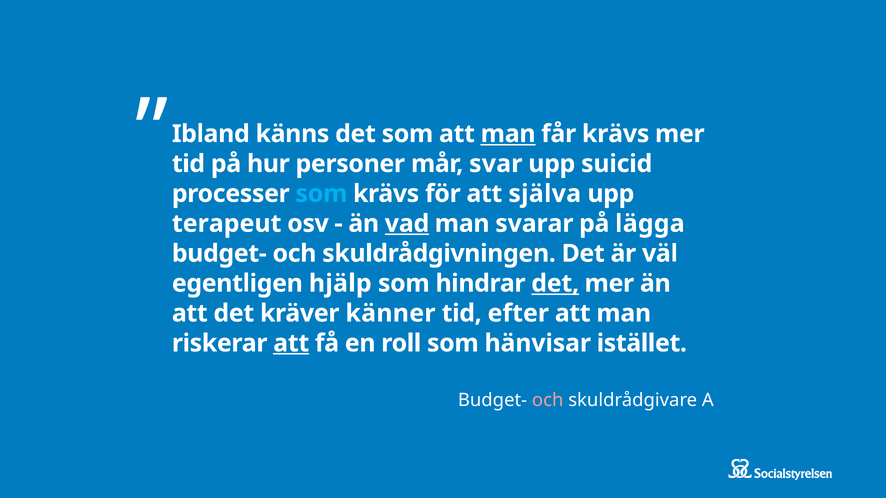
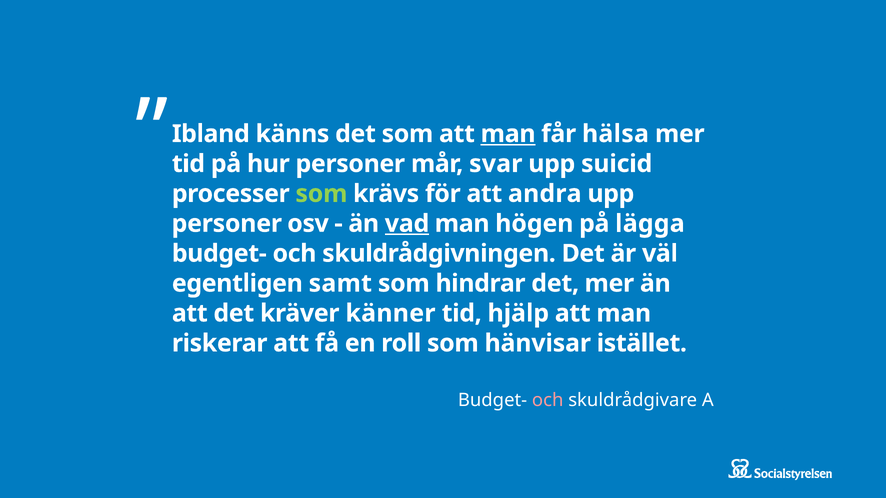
får krävs: krävs -> hälsa
som at (321, 194) colour: light blue -> light green
själva: själva -> andra
terapeut at (227, 224): terapeut -> personer
svarar: svarar -> högen
hjälp: hjälp -> samt
det at (555, 284) underline: present -> none
efter: efter -> hjälp
att at (291, 343) underline: present -> none
